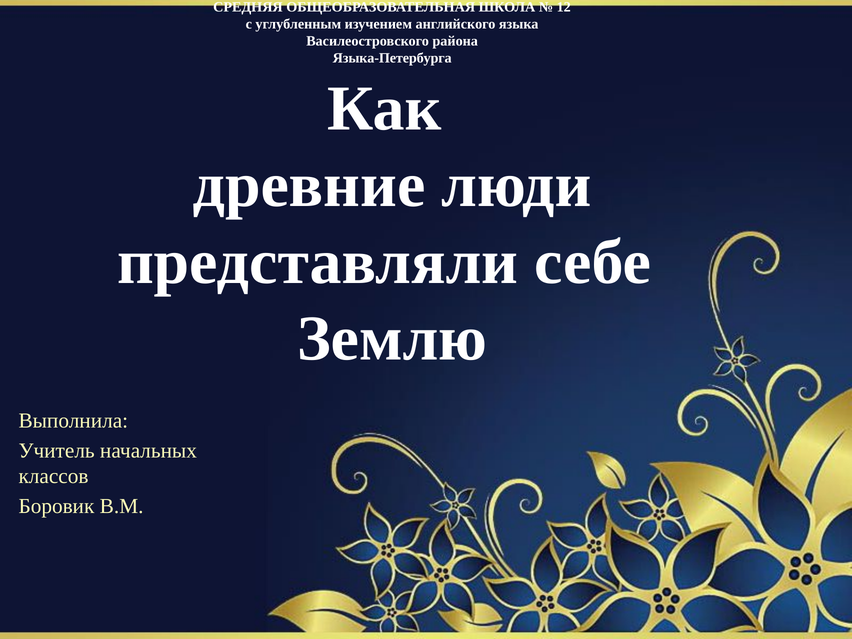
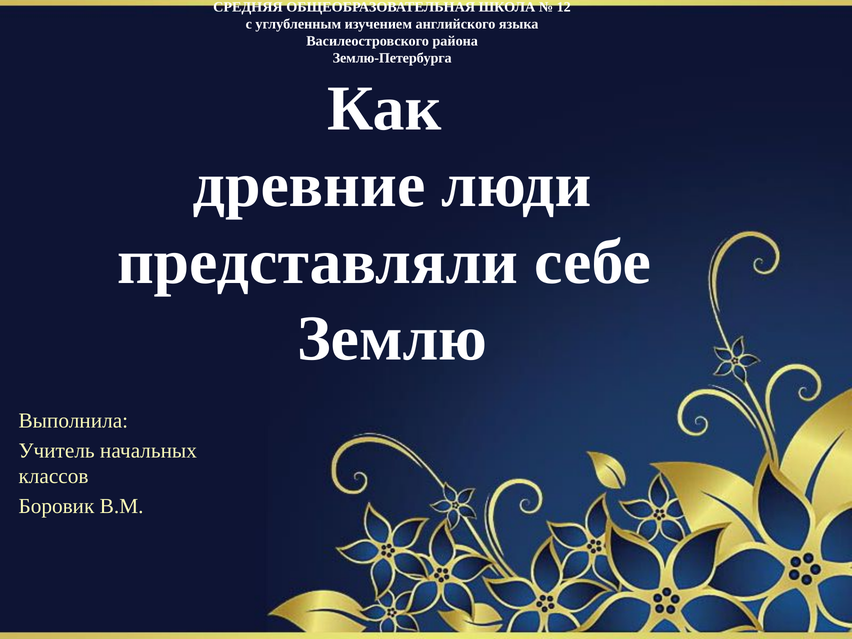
Языка-Петербурга: Языка-Петербурга -> Землю-Петербурга
